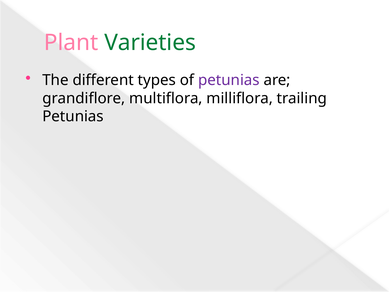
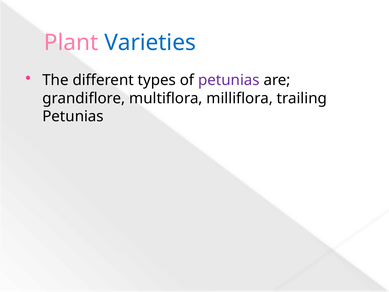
Varieties colour: green -> blue
